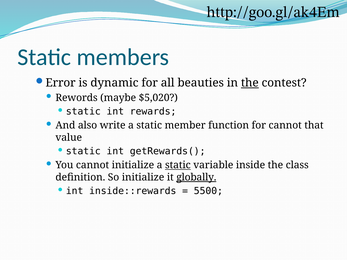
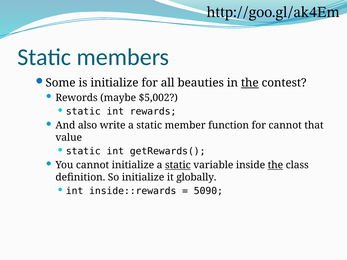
Error: Error -> Some
is dynamic: dynamic -> initialize
$5,020: $5,020 -> $5,002
the at (275, 165) underline: none -> present
globally underline: present -> none
5500: 5500 -> 5090
